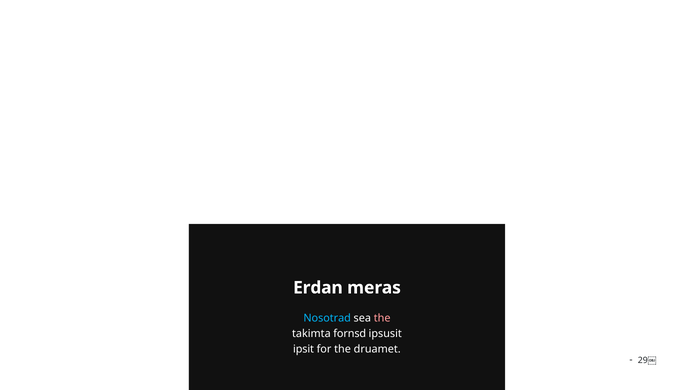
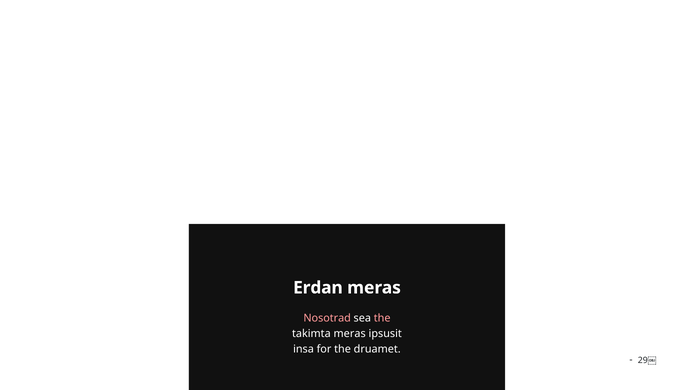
Nosotrad colour: light blue -> pink
takimta fornsd: fornsd -> meras
ipsit: ipsit -> insa
